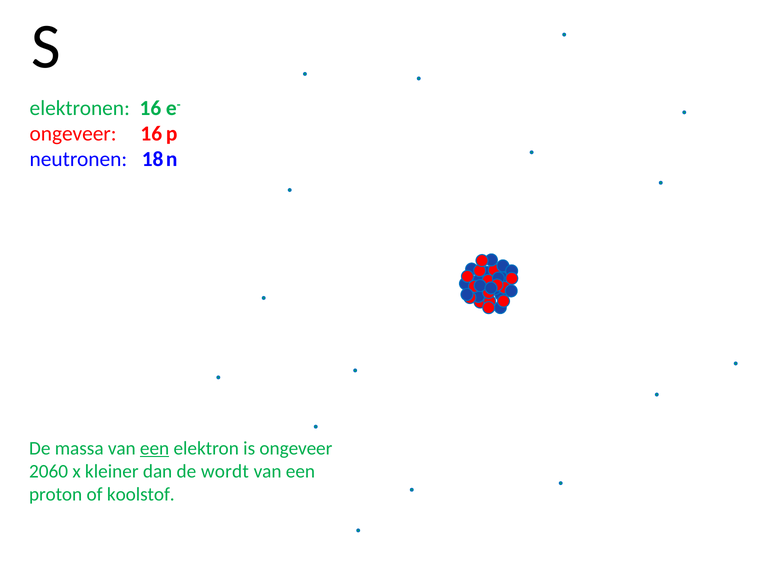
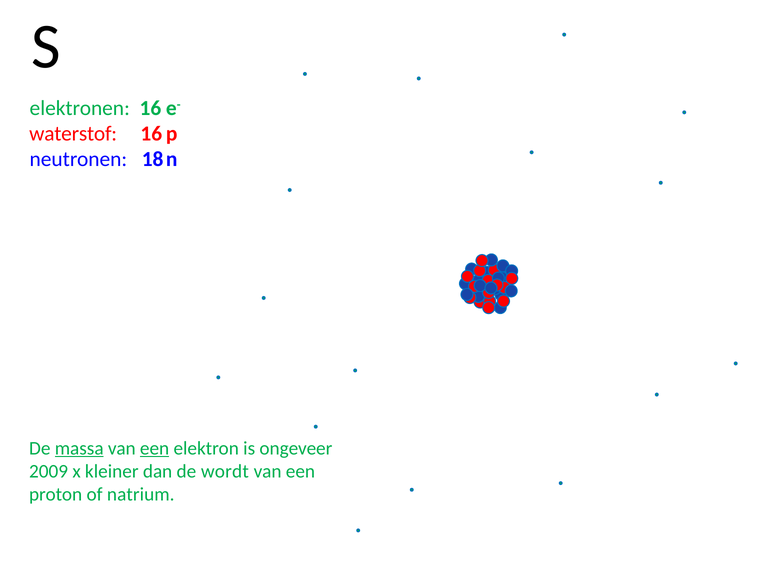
ongeveer at (73, 134): ongeveer -> waterstof
massa underline: none -> present
2060: 2060 -> 2009
koolstof: koolstof -> natrium
